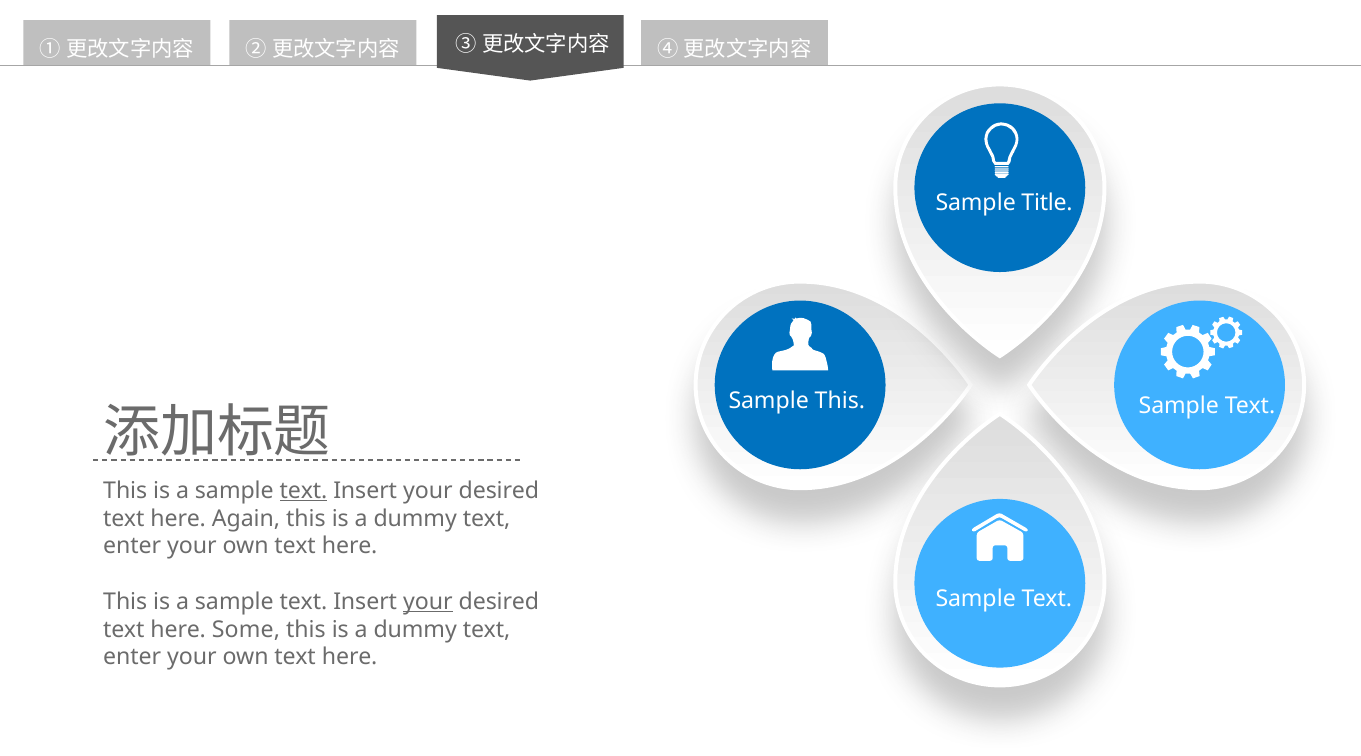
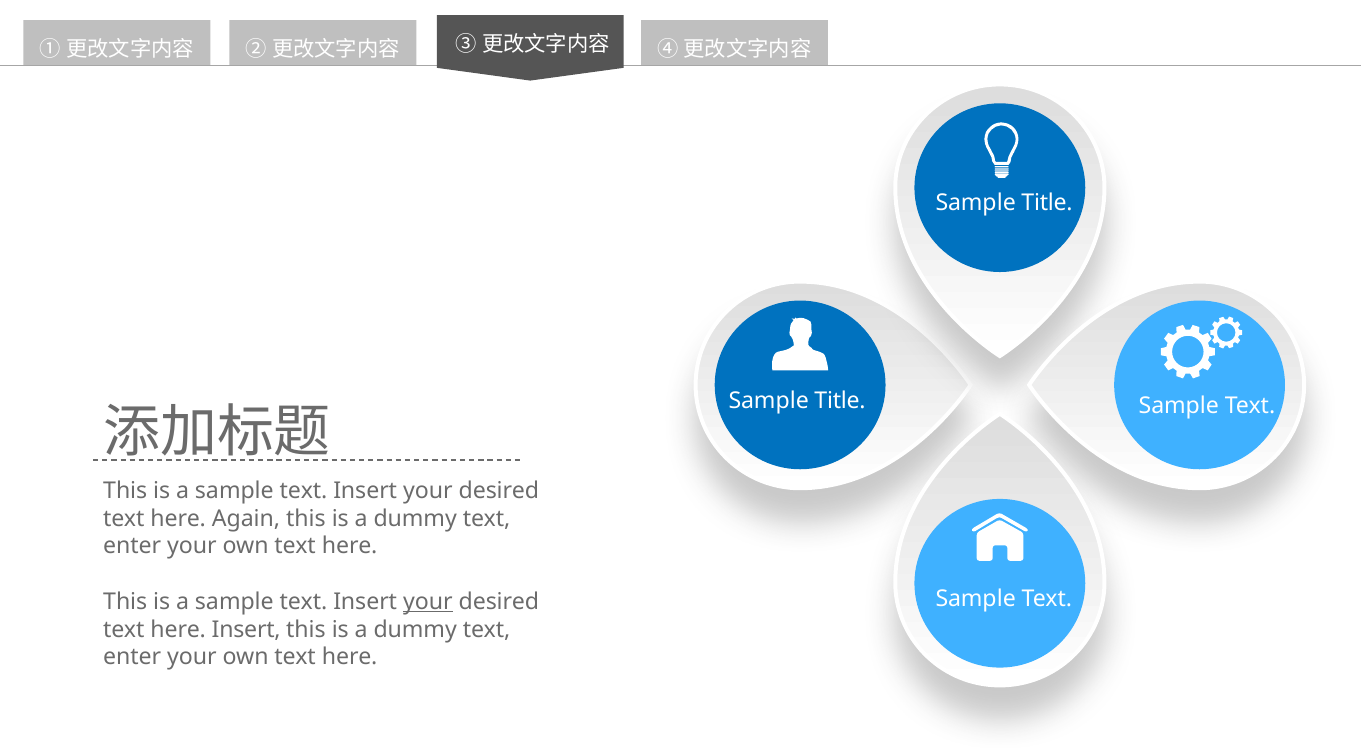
This at (840, 401): This -> Title
text at (304, 491) underline: present -> none
here Some: Some -> Insert
